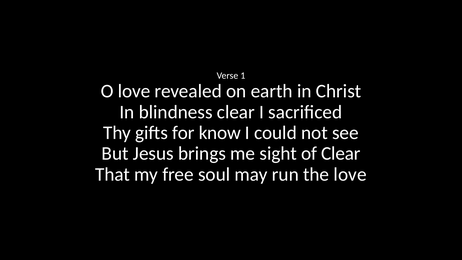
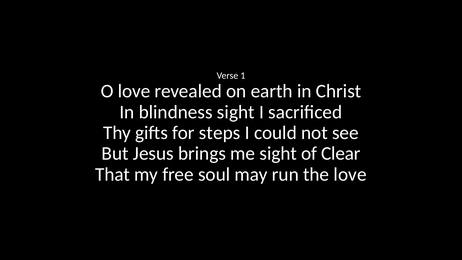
blindness clear: clear -> sight
know: know -> steps
